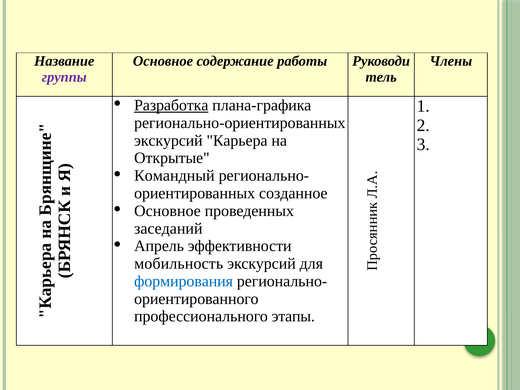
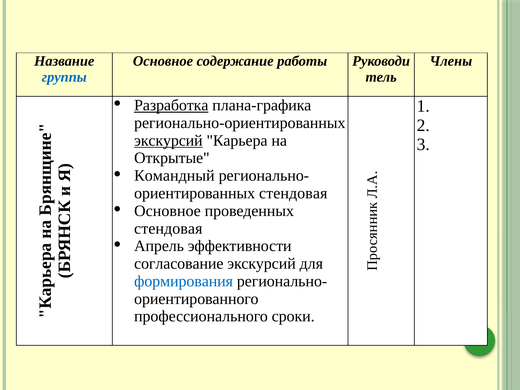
группы colour: purple -> blue
экскурсий at (168, 141) underline: none -> present
созданное at (293, 193): созданное -> стендовая
заседаний at (168, 228): заседаний -> стендовая
мобильность: мобильность -> согласование
этапы: этапы -> сроки
